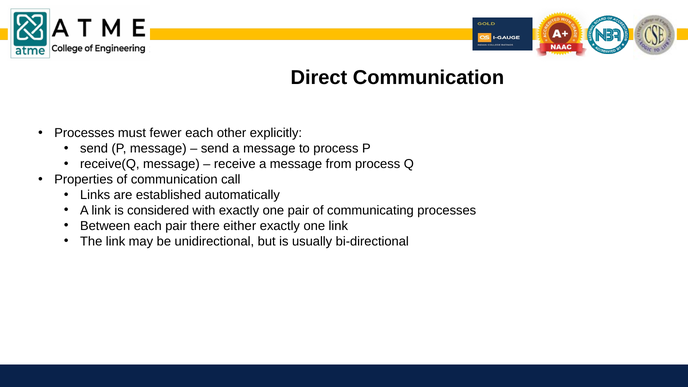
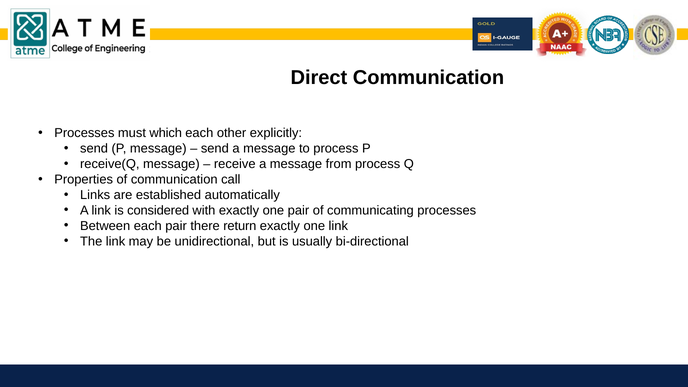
fewer: fewer -> which
either: either -> return
